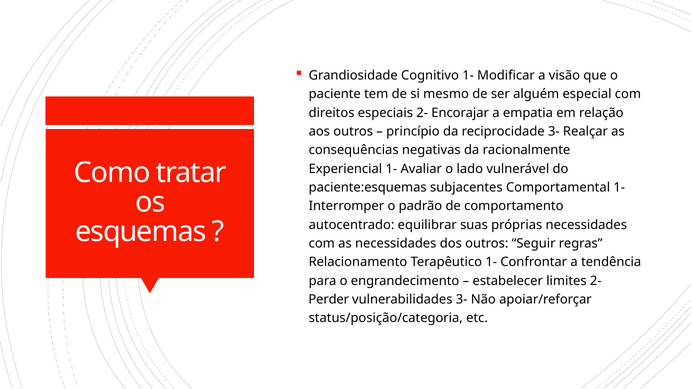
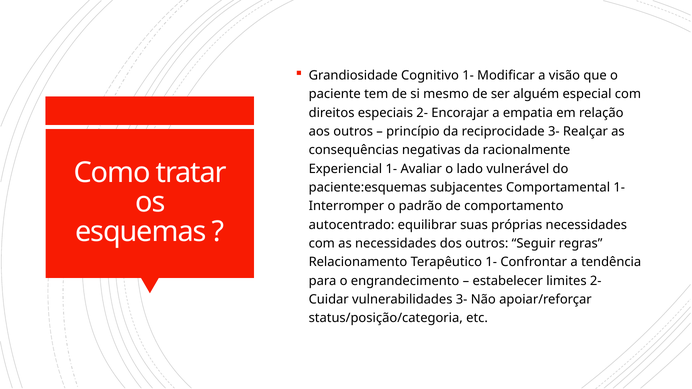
Perder: Perder -> Cuidar
